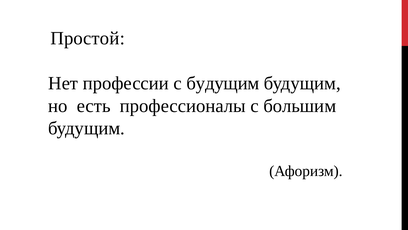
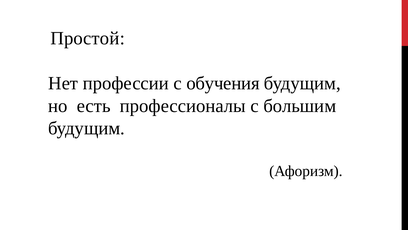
с будущим: будущим -> обучения
